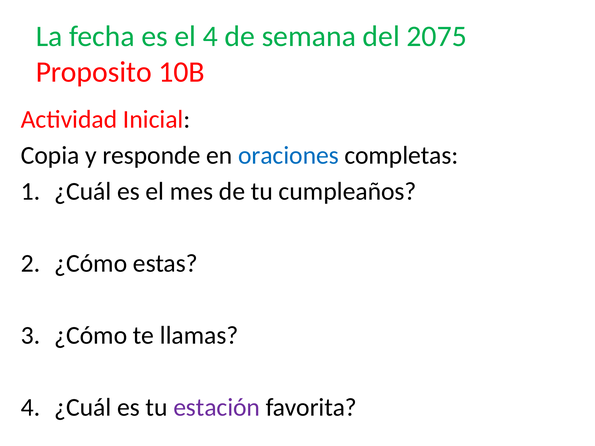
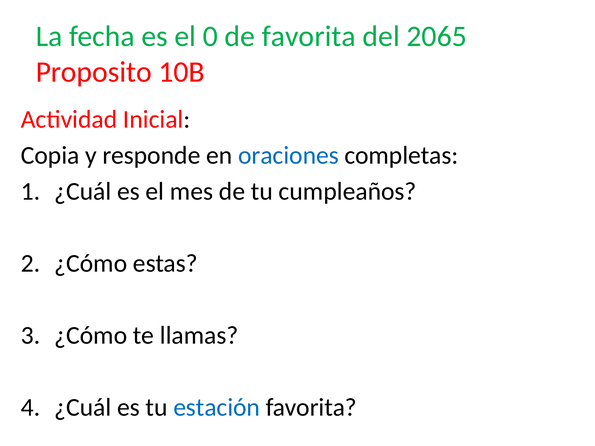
el 4: 4 -> 0
de semana: semana -> favorita
2075: 2075 -> 2065
estación colour: purple -> blue
